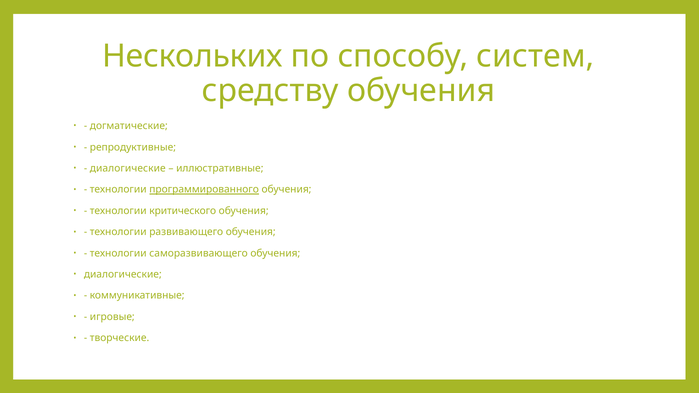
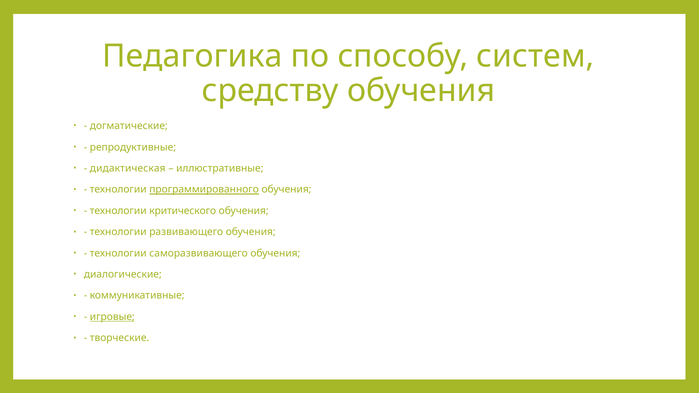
Нескольких: Нескольких -> Педагогика
диалогические at (128, 168): диалогические -> дидактическая
игровые underline: none -> present
